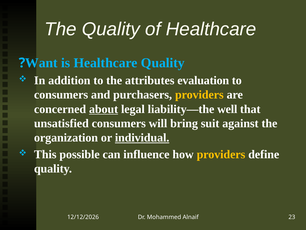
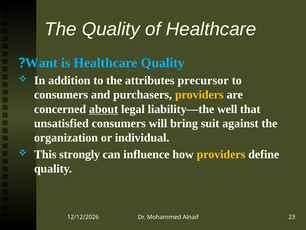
evaluation: evaluation -> precursor
individual underline: present -> none
possible: possible -> strongly
